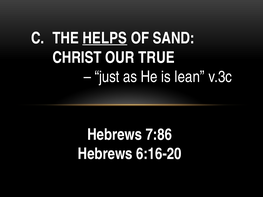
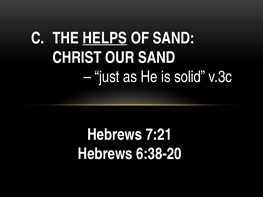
OUR TRUE: TRUE -> SAND
lean: lean -> solid
7:86: 7:86 -> 7:21
6:16-20: 6:16-20 -> 6:38-20
